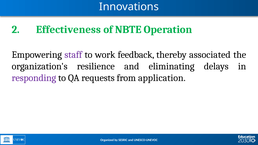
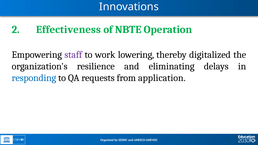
feedback: feedback -> lowering
associated: associated -> digitalized
responding colour: purple -> blue
